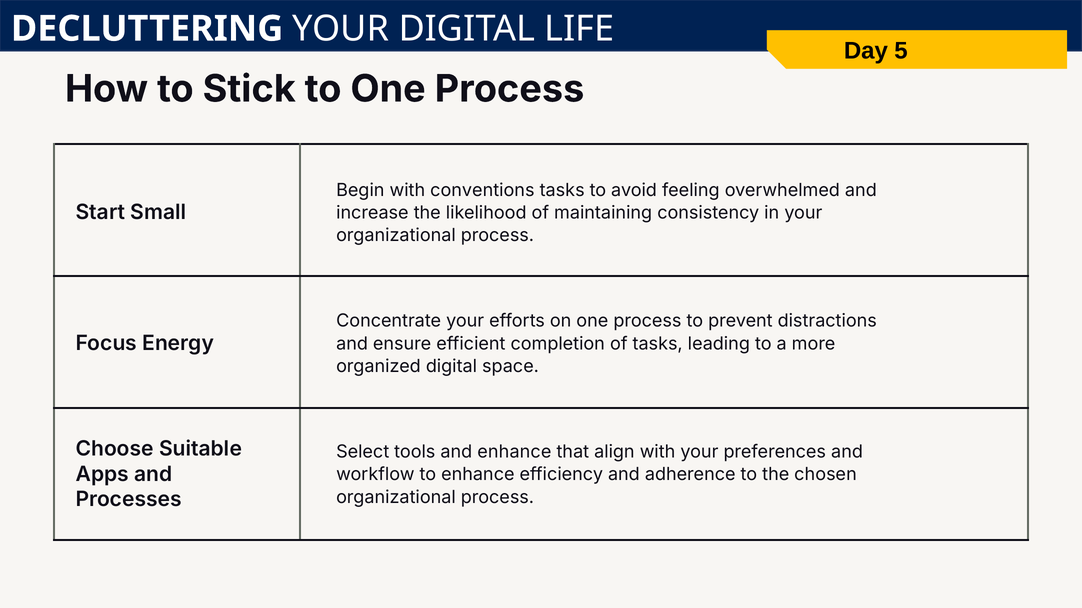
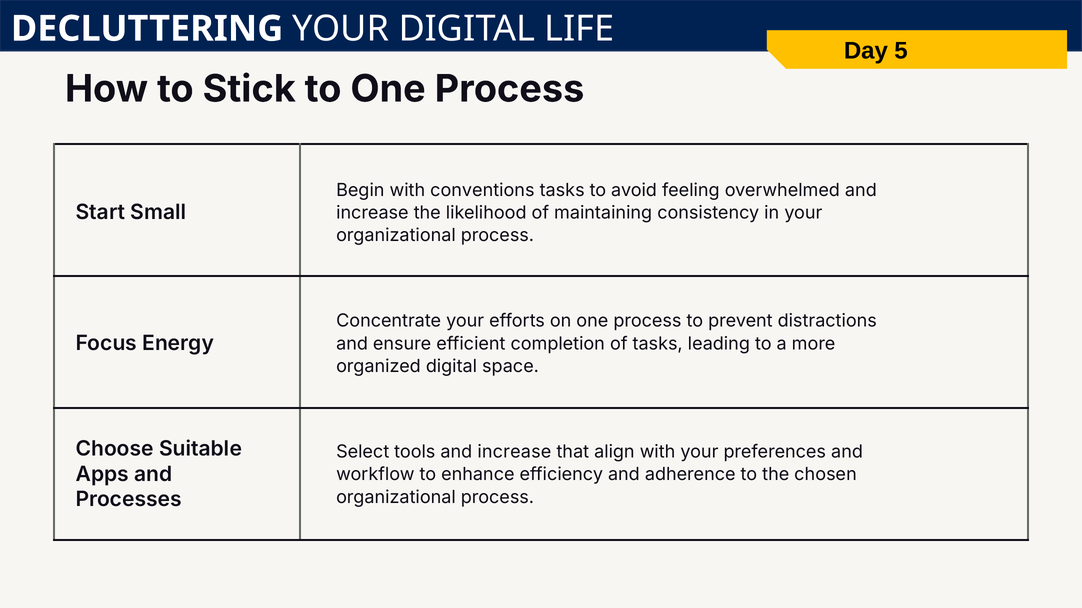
tools and enhance: enhance -> increase
